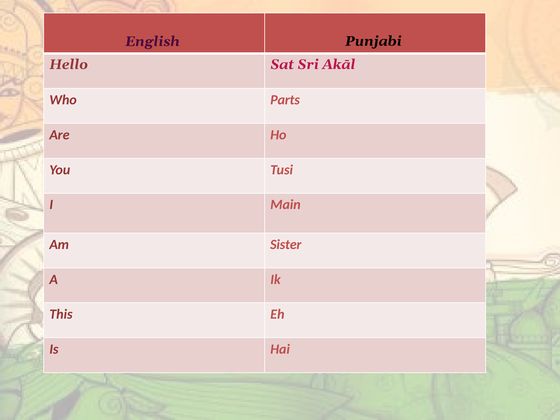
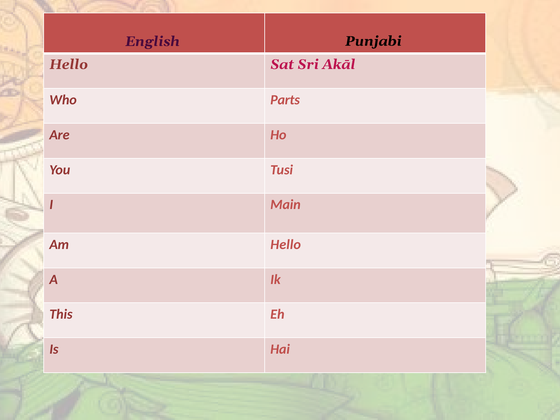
Am Sister: Sister -> Hello
